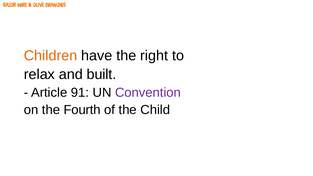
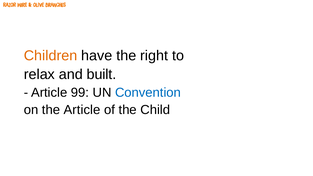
91: 91 -> 99
Convention colour: purple -> blue
the Fourth: Fourth -> Article
